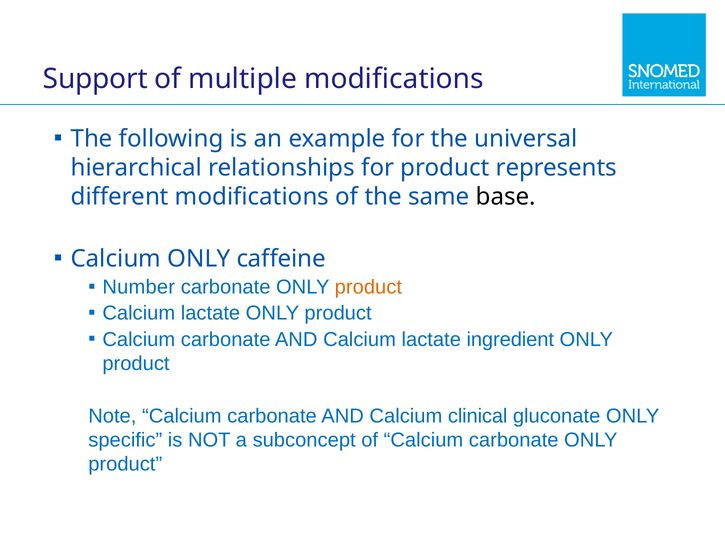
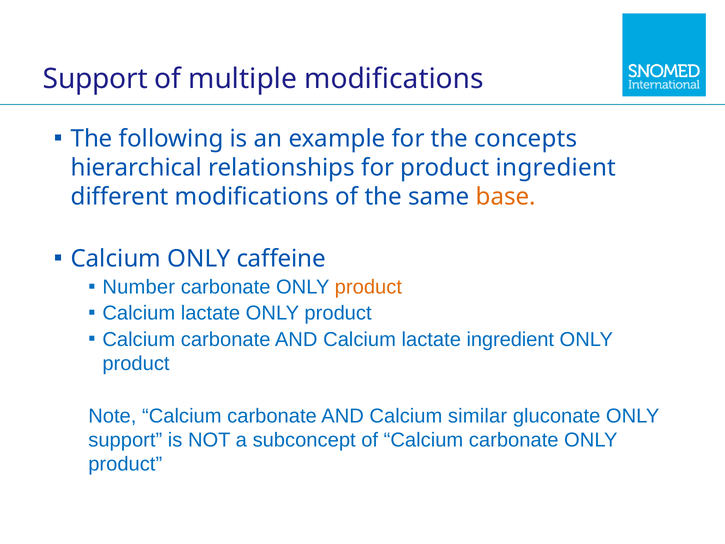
universal: universal -> concepts
product represents: represents -> ingredient
base colour: black -> orange
clinical: clinical -> similar
specific at (125, 440): specific -> support
